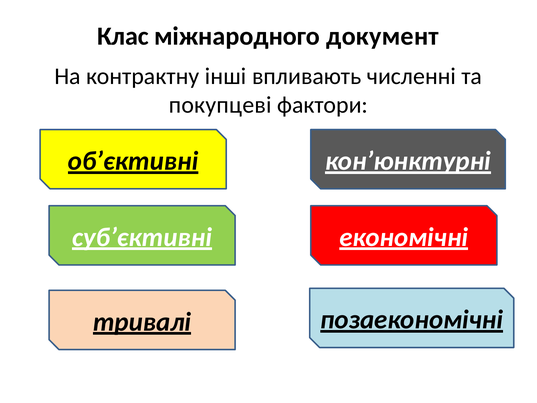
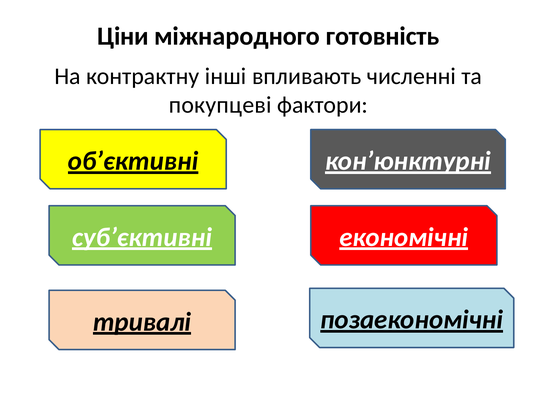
Клас: Клас -> Ціни
документ: документ -> готовність
